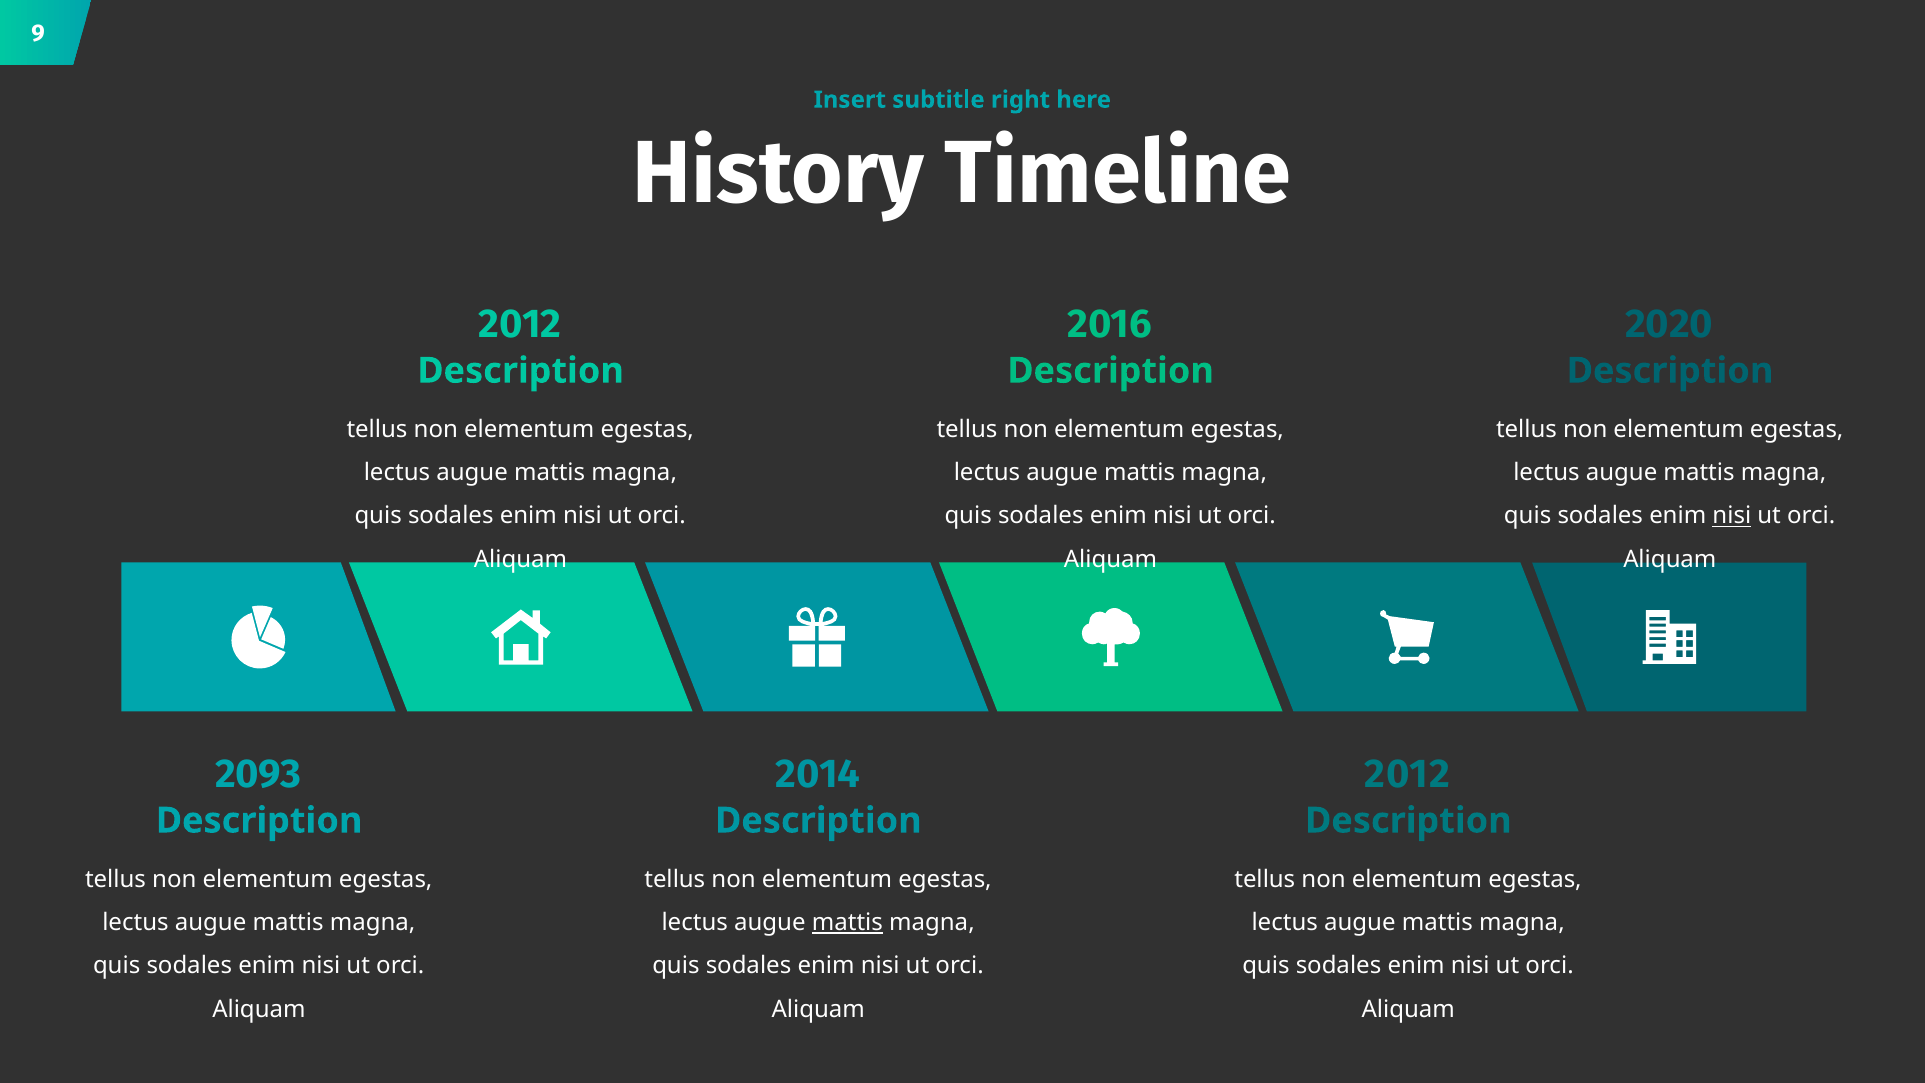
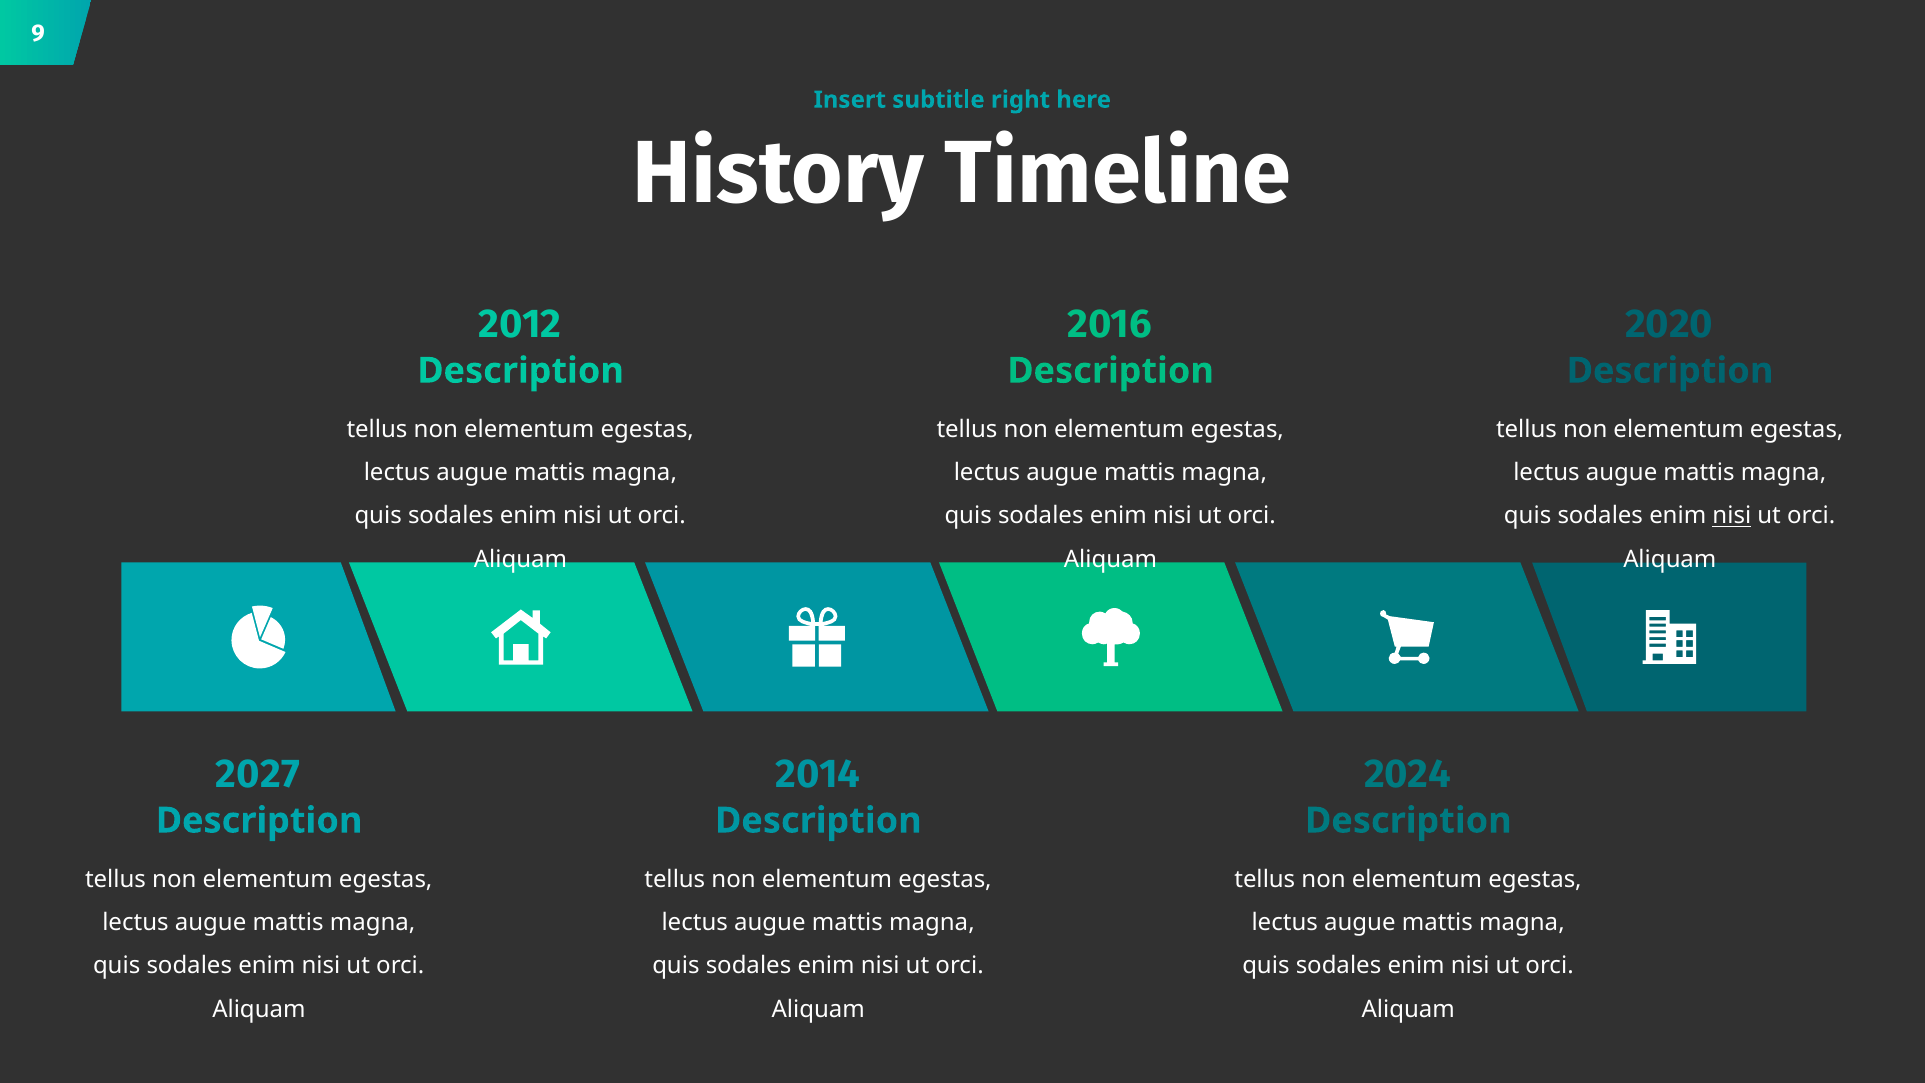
2093: 2093 -> 2027
2014 2012: 2012 -> 2024
mattis at (847, 922) underline: present -> none
